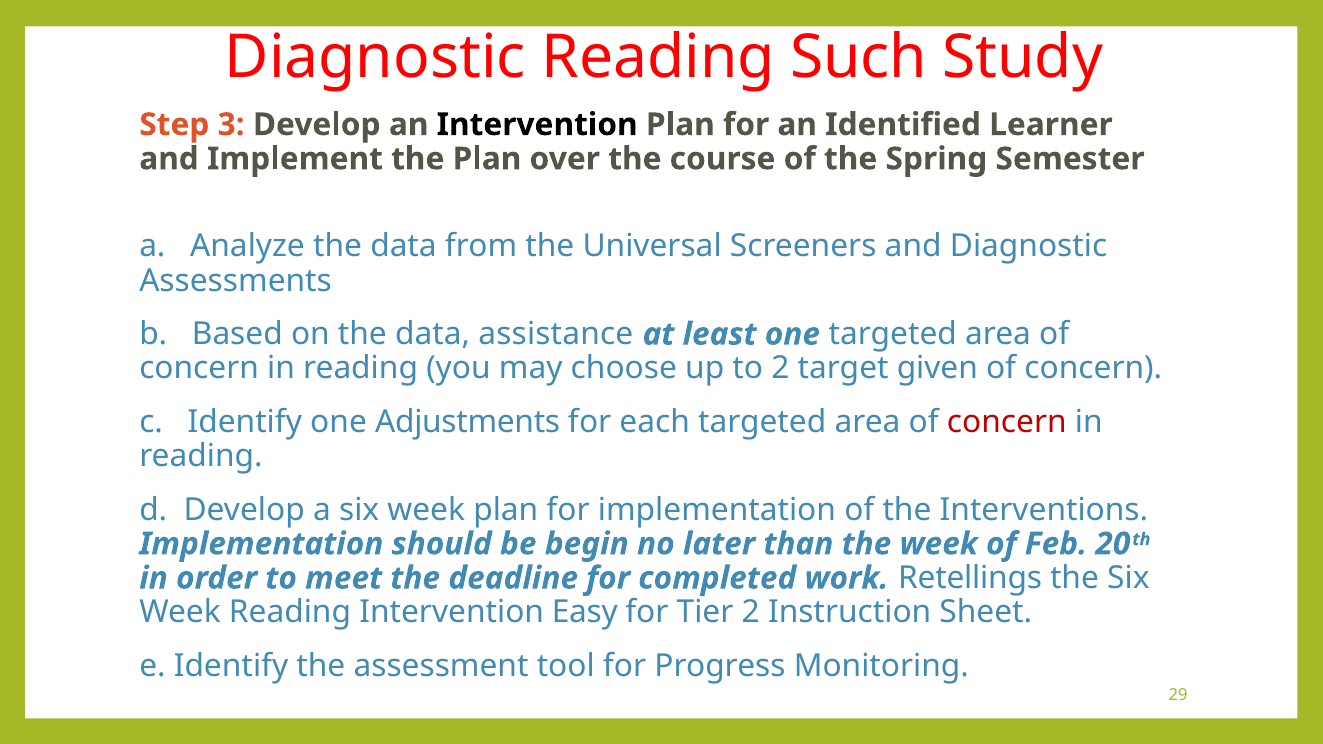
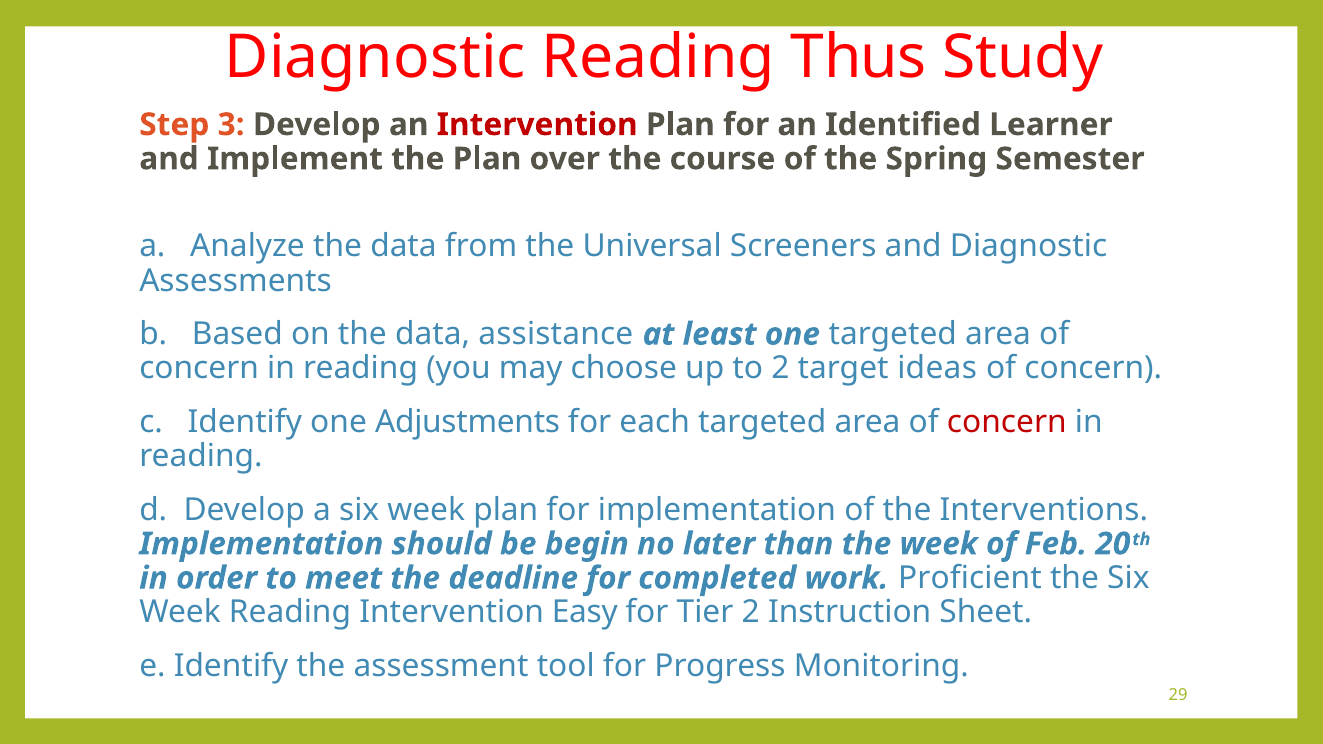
Such: Such -> Thus
Intervention at (537, 125) colour: black -> red
given: given -> ideas
Retellings: Retellings -> Proficient
